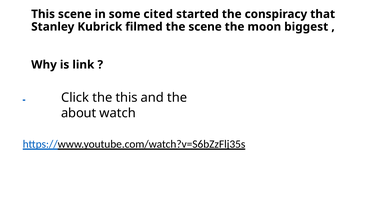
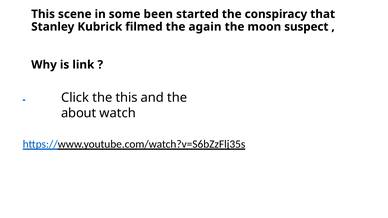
cited: cited -> been
the scene: scene -> again
biggest: biggest -> suspect
